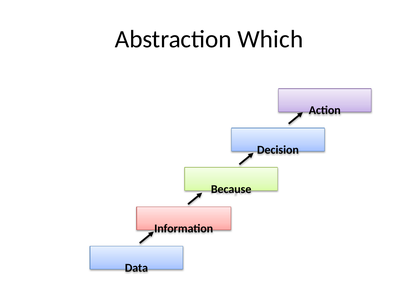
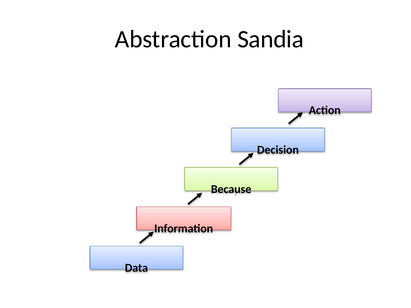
Which: Which -> Sandia
